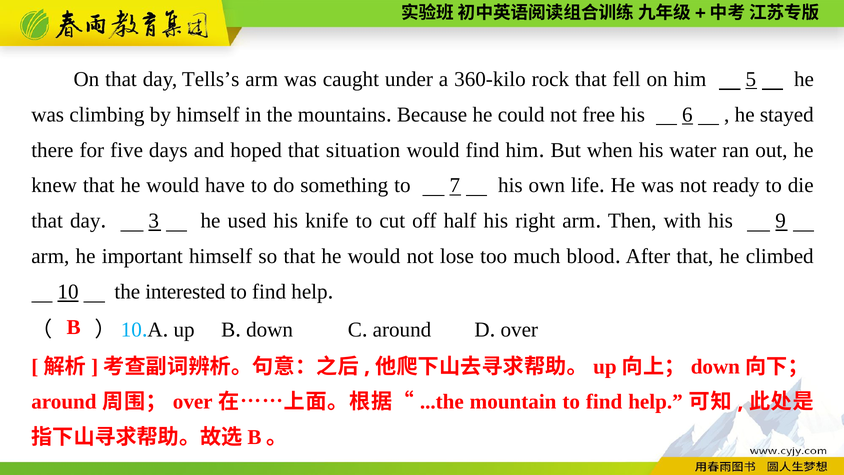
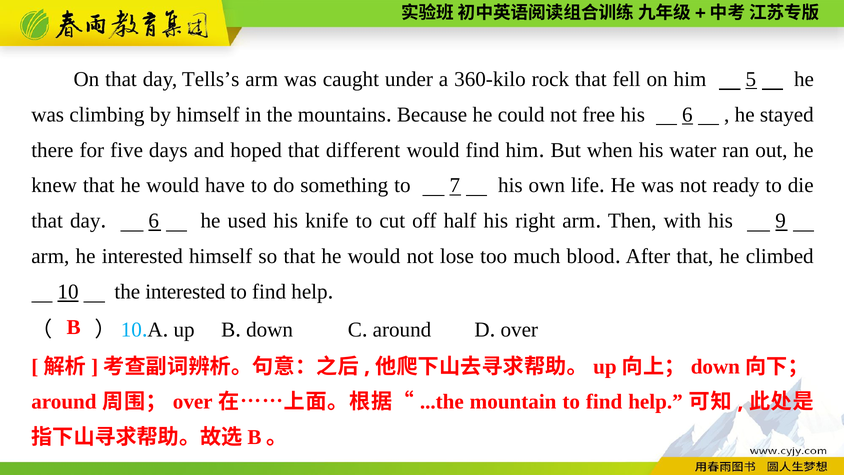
situation: situation -> different
3 at (154, 221): 3 -> 6
he important: important -> interested
